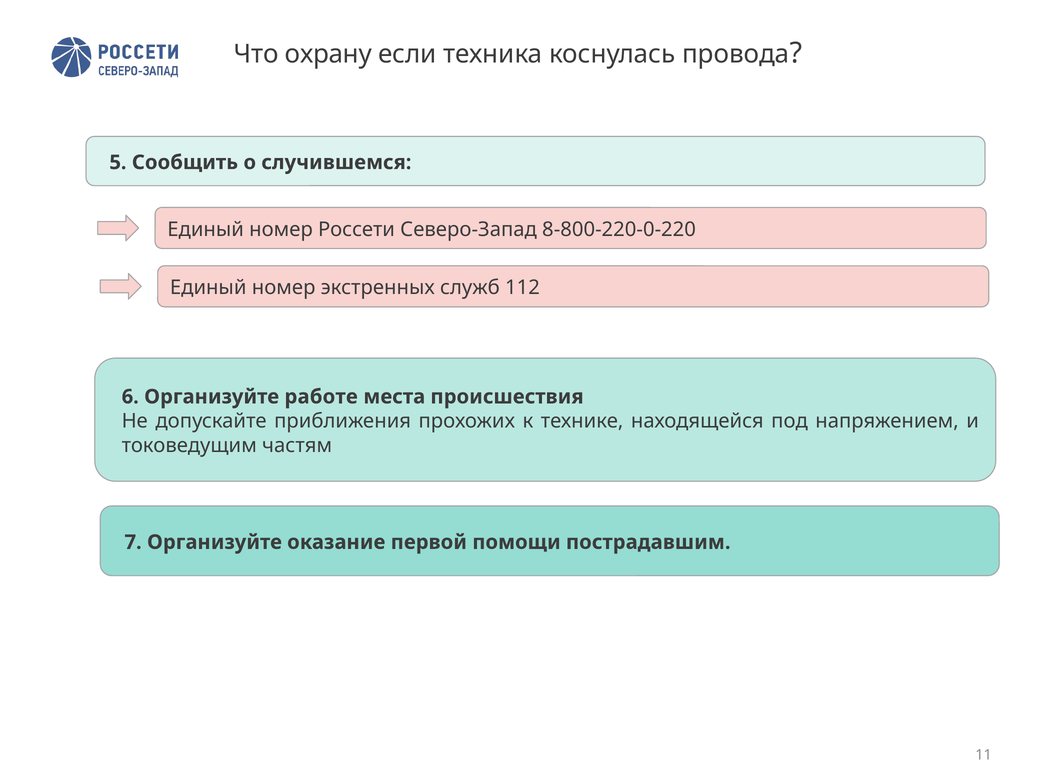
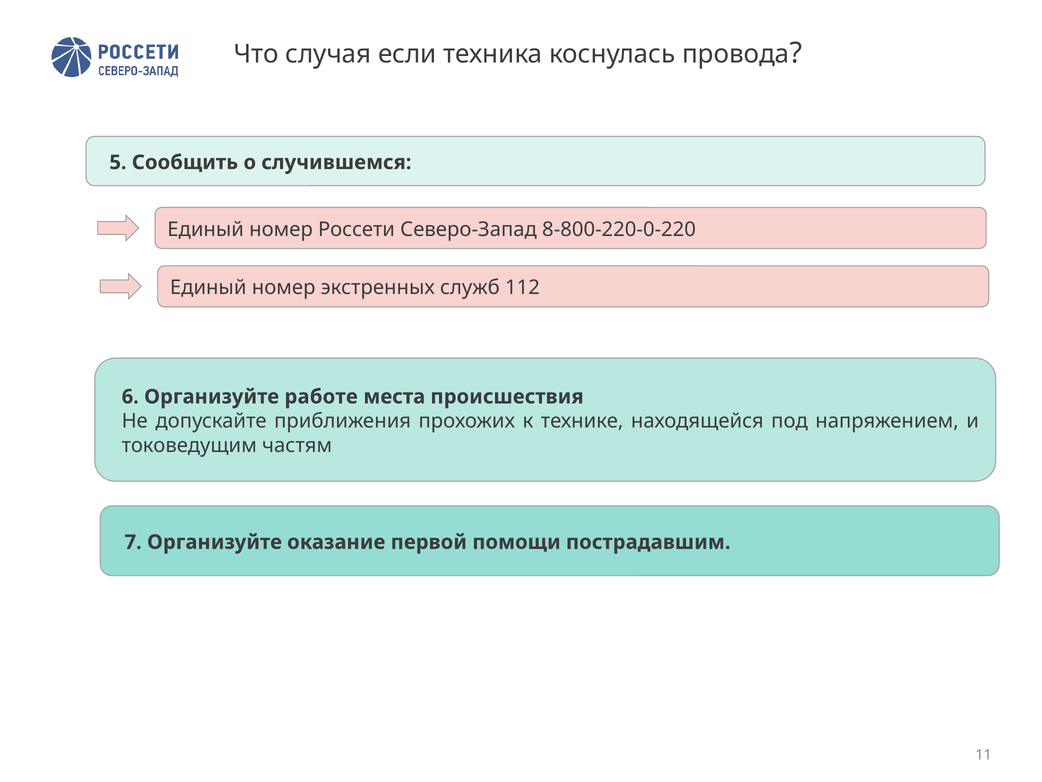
охрану: охрану -> случая
